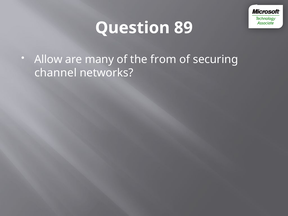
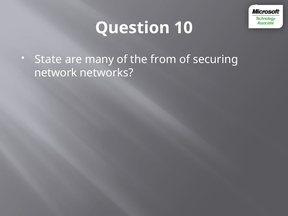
89: 89 -> 10
Allow: Allow -> State
channel: channel -> network
